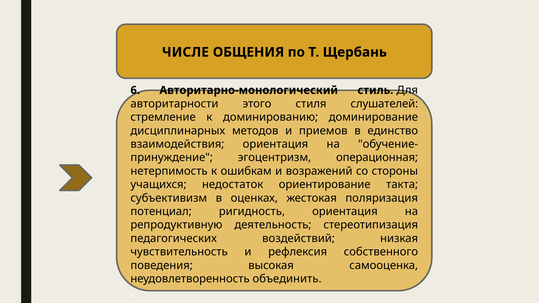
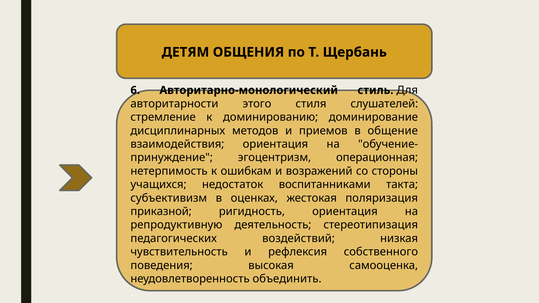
ЧИСЛЕ: ЧИСЛЕ -> ДЕТЯМ
единство: единство -> общение
ориентирование: ориентирование -> воспитанниками
потенциал: потенциал -> приказной
